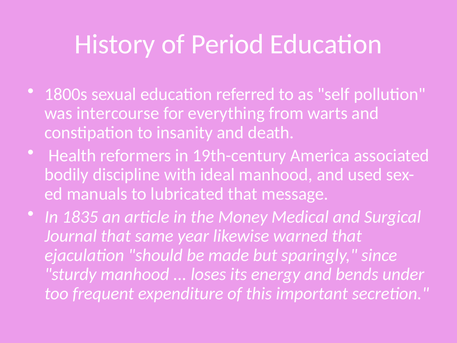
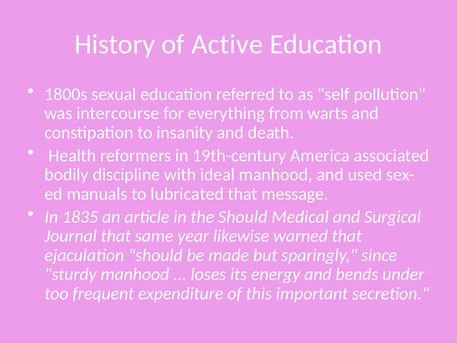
Period: Period -> Active
the Money: Money -> Should
